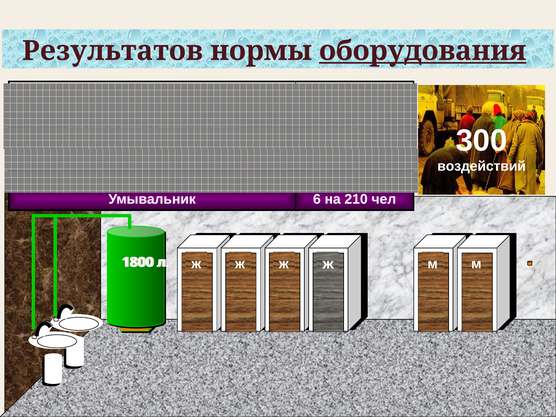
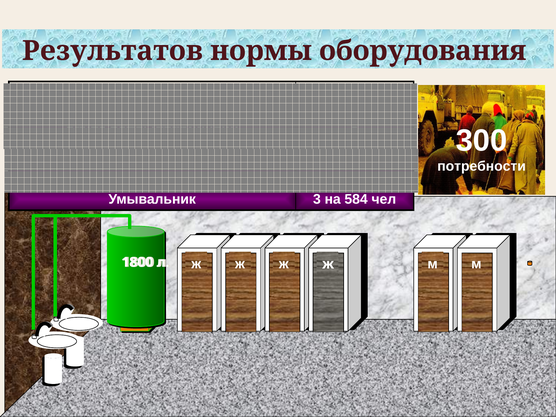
оборудования underline: present -> none
воздействий: воздействий -> потребности
Умывальник 6: 6 -> 3
210: 210 -> 584
